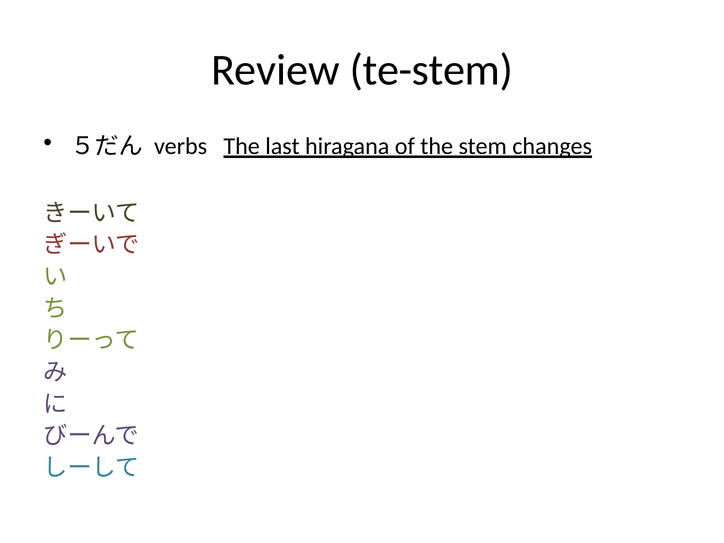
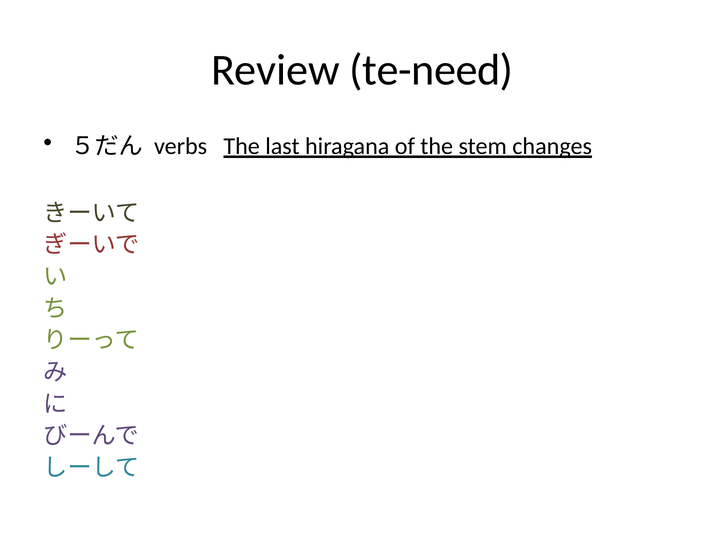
te-stem: te-stem -> te-need
